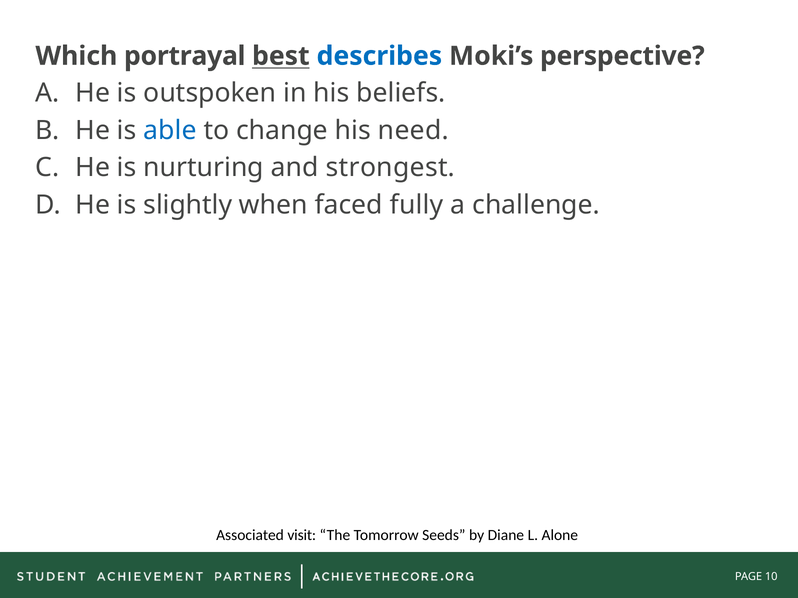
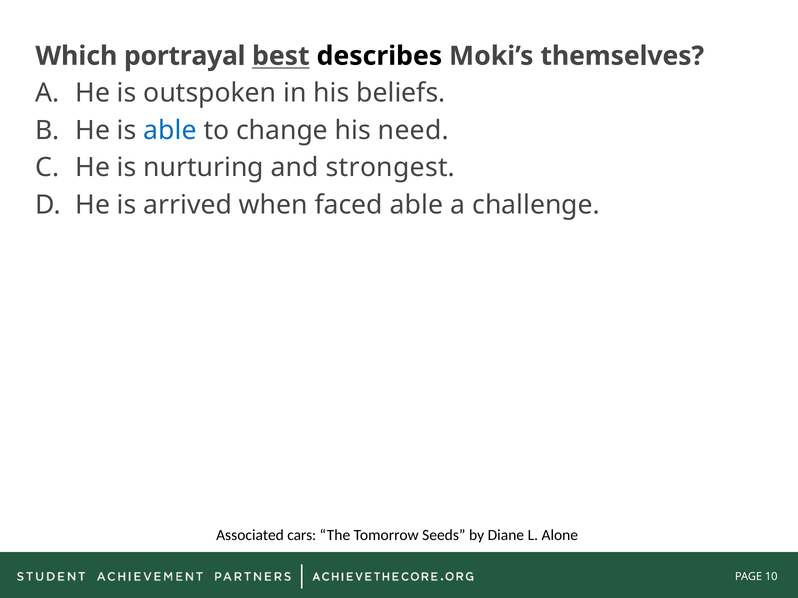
describes colour: blue -> black
perspective: perspective -> themselves
slightly: slightly -> arrived
faced fully: fully -> able
visit: visit -> cars
